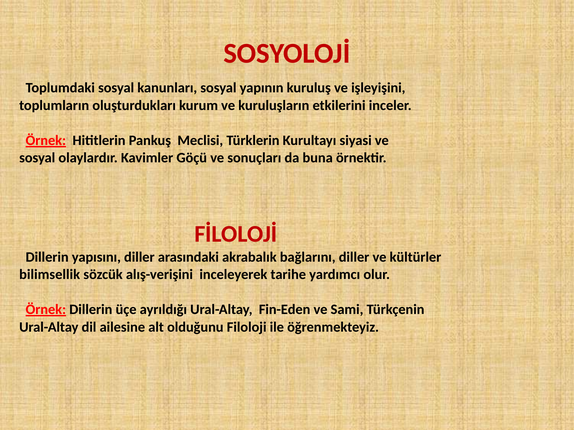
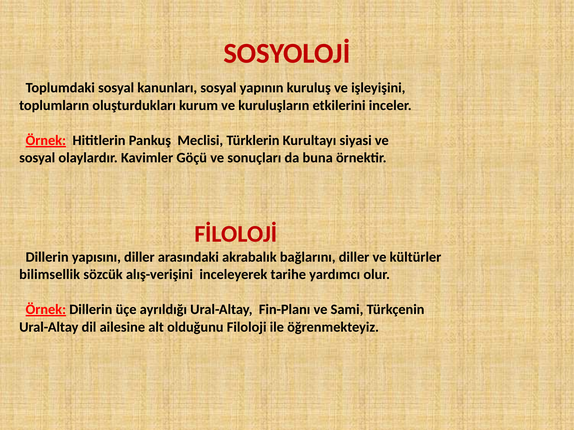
Fin-Eden: Fin-Eden -> Fin-Planı
